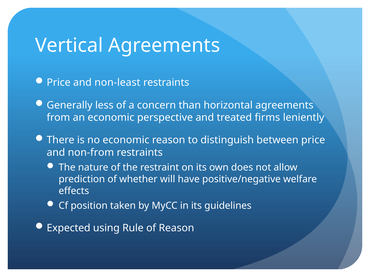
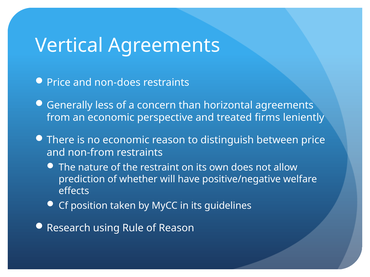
non-least: non-least -> non-does
Expected: Expected -> Research
